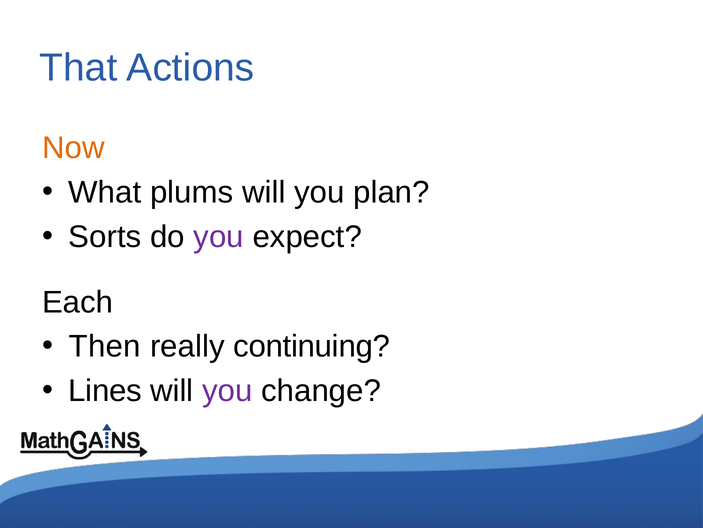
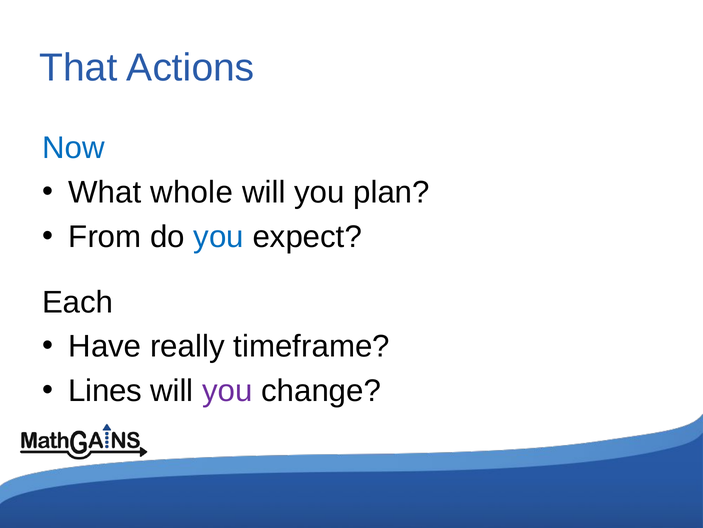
Now colour: orange -> blue
plums: plums -> whole
Sorts: Sorts -> From
you at (219, 237) colour: purple -> blue
Then: Then -> Have
continuing: continuing -> timeframe
